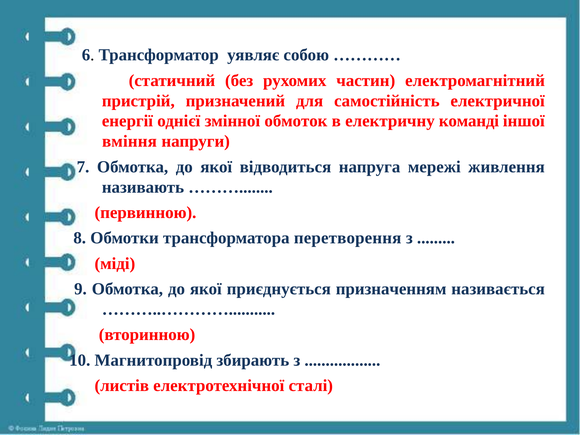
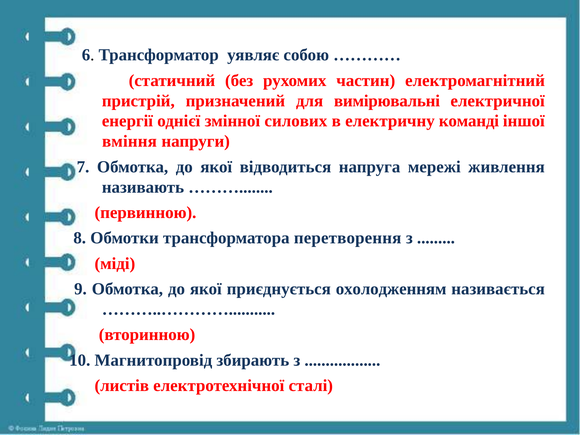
самостійність: самостійність -> вимірювальні
обмоток: обмоток -> силових
призначенням: призначенням -> охолодженням
